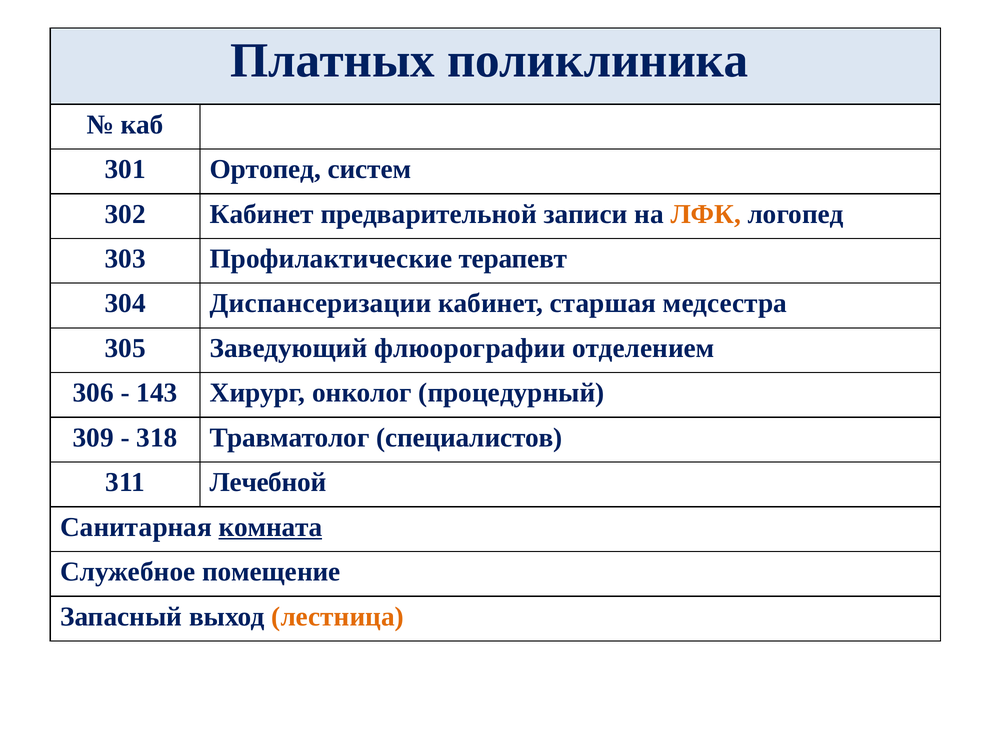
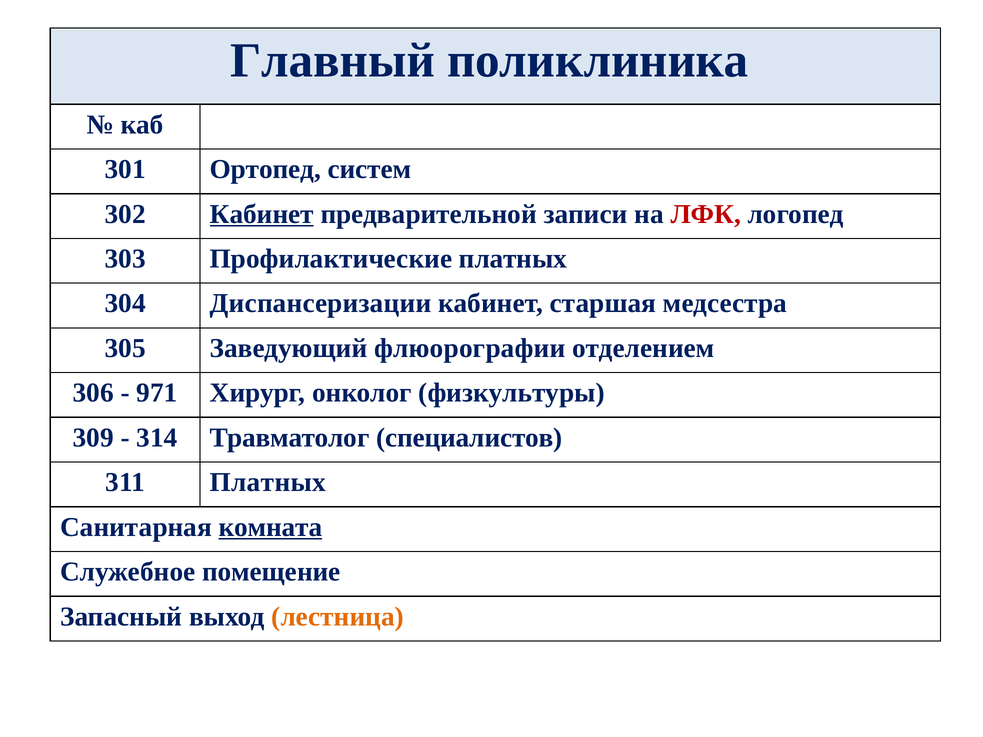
Платных: Платных -> Главный
Кабинет at (262, 214) underline: none -> present
ЛФК colour: orange -> red
Профилактические терапевт: терапевт -> платных
143: 143 -> 971
процедурный: процедурный -> физкультуры
318: 318 -> 314
311 Лечебной: Лечебной -> Платных
